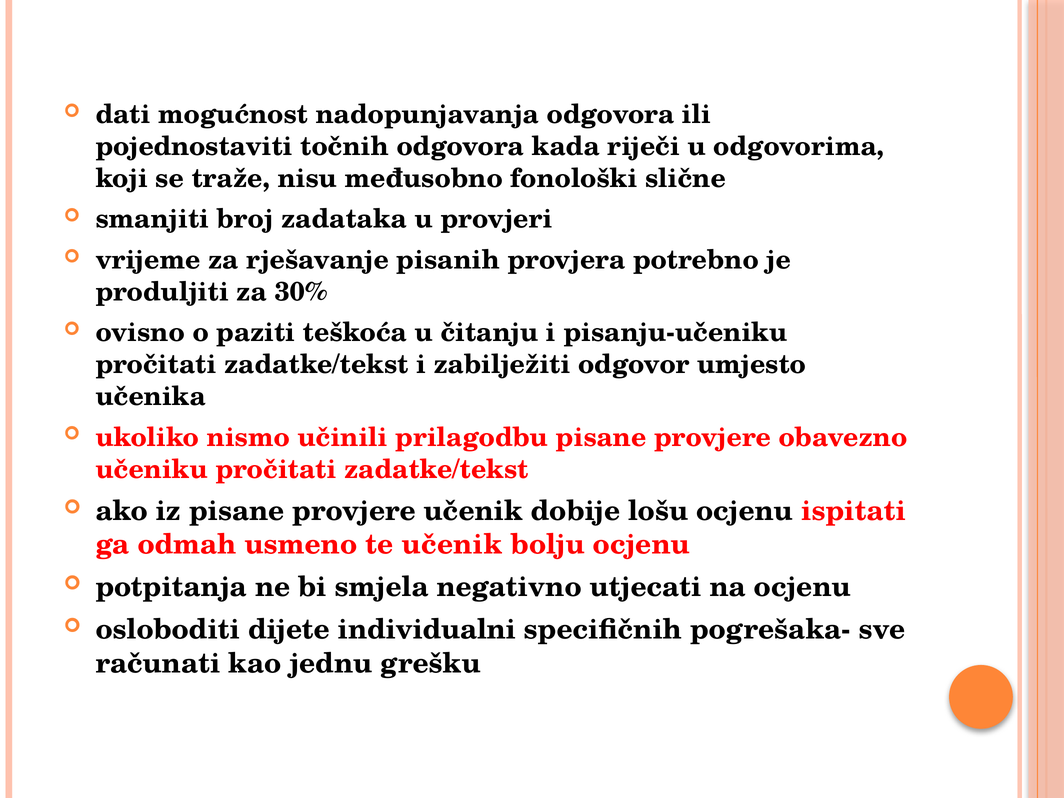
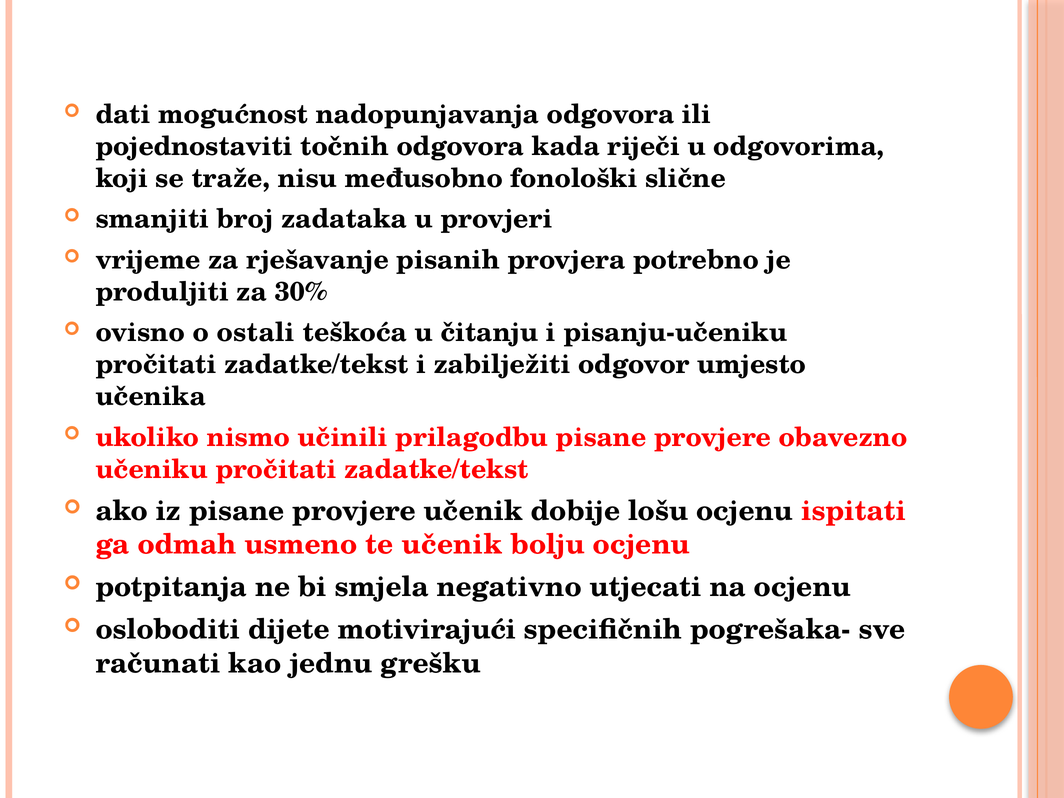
paziti: paziti -> ostali
individualni: individualni -> motivirajući
